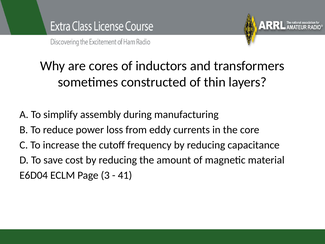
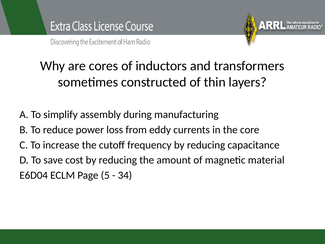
3: 3 -> 5
41: 41 -> 34
